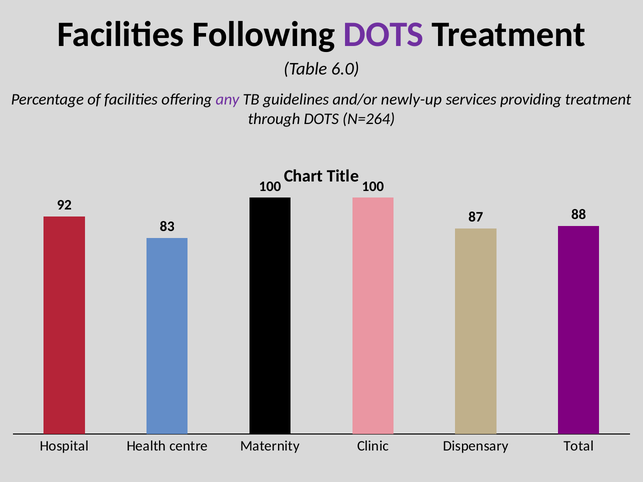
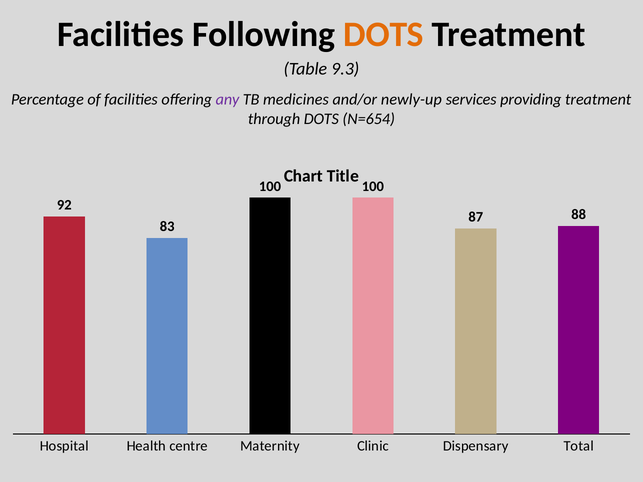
DOTS at (384, 35) colour: purple -> orange
6.0: 6.0 -> 9.3
guidelines: guidelines -> medicines
N=264: N=264 -> N=654
